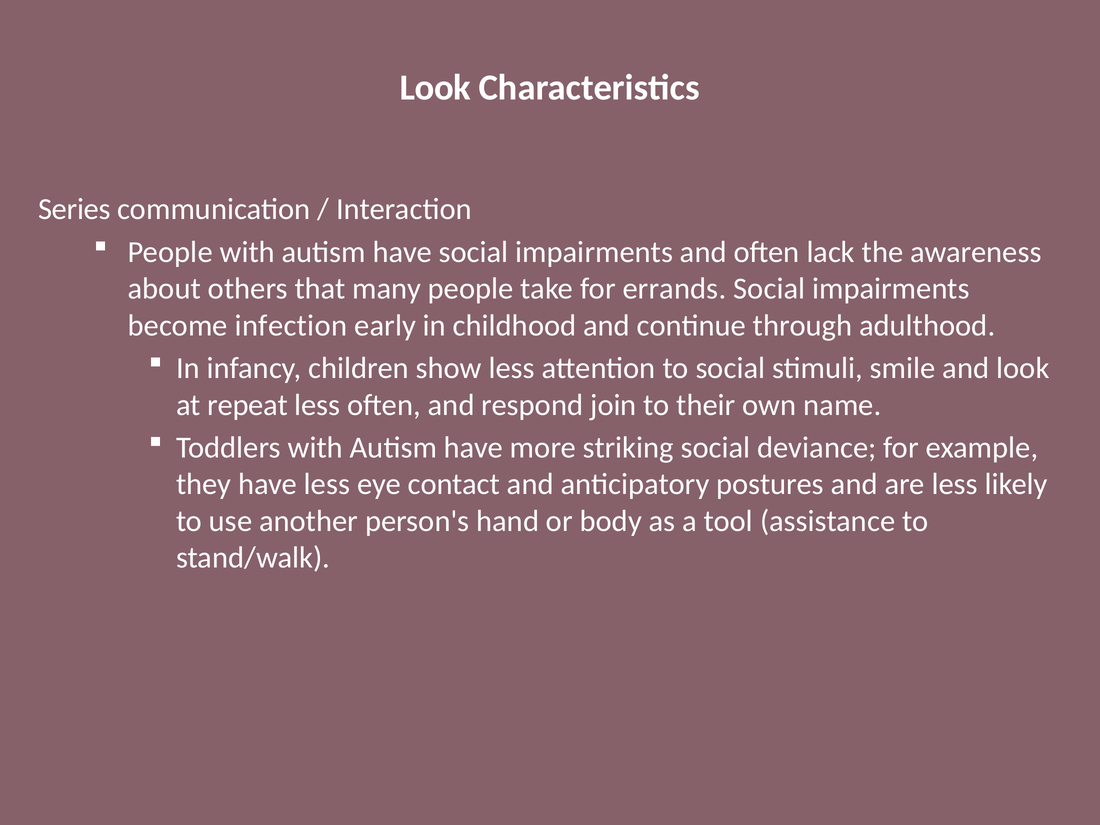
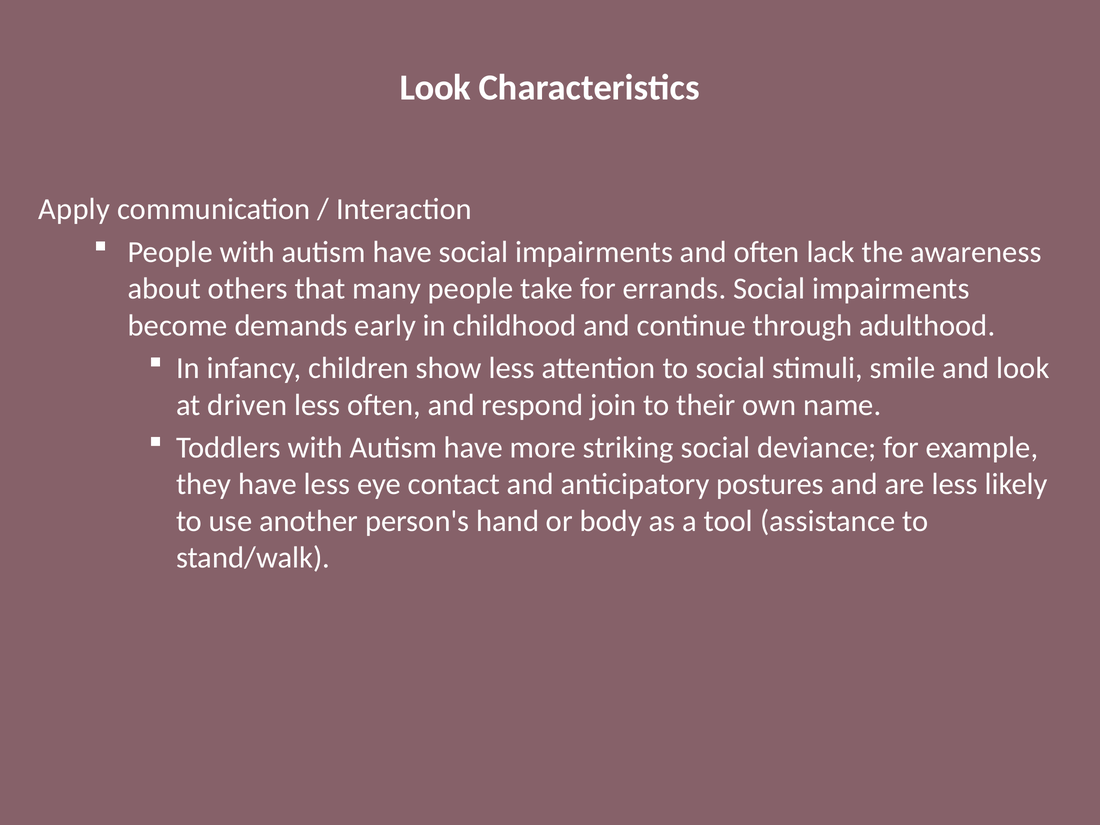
Series: Series -> Apply
infection: infection -> demands
repeat: repeat -> driven
